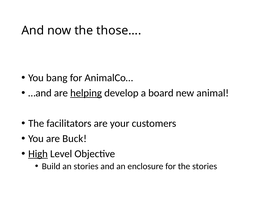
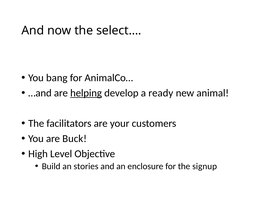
those…: those… -> select…
board: board -> ready
High underline: present -> none
the stories: stories -> signup
